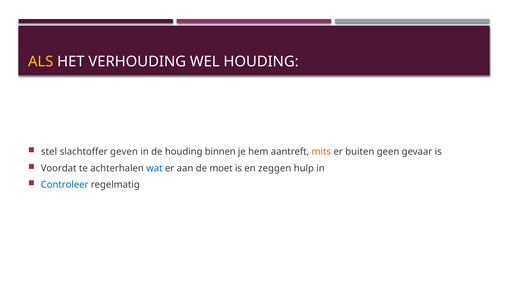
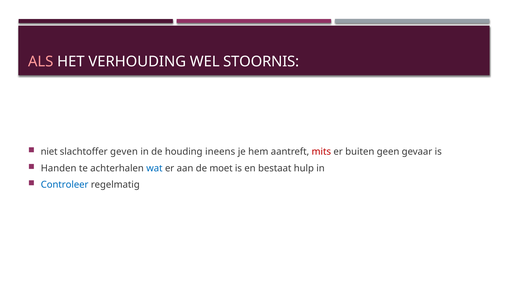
ALS colour: yellow -> pink
WEL HOUDING: HOUDING -> STOORNIS
stel: stel -> niet
binnen: binnen -> ineens
mits colour: orange -> red
Voordat: Voordat -> Handen
zeggen: zeggen -> bestaat
